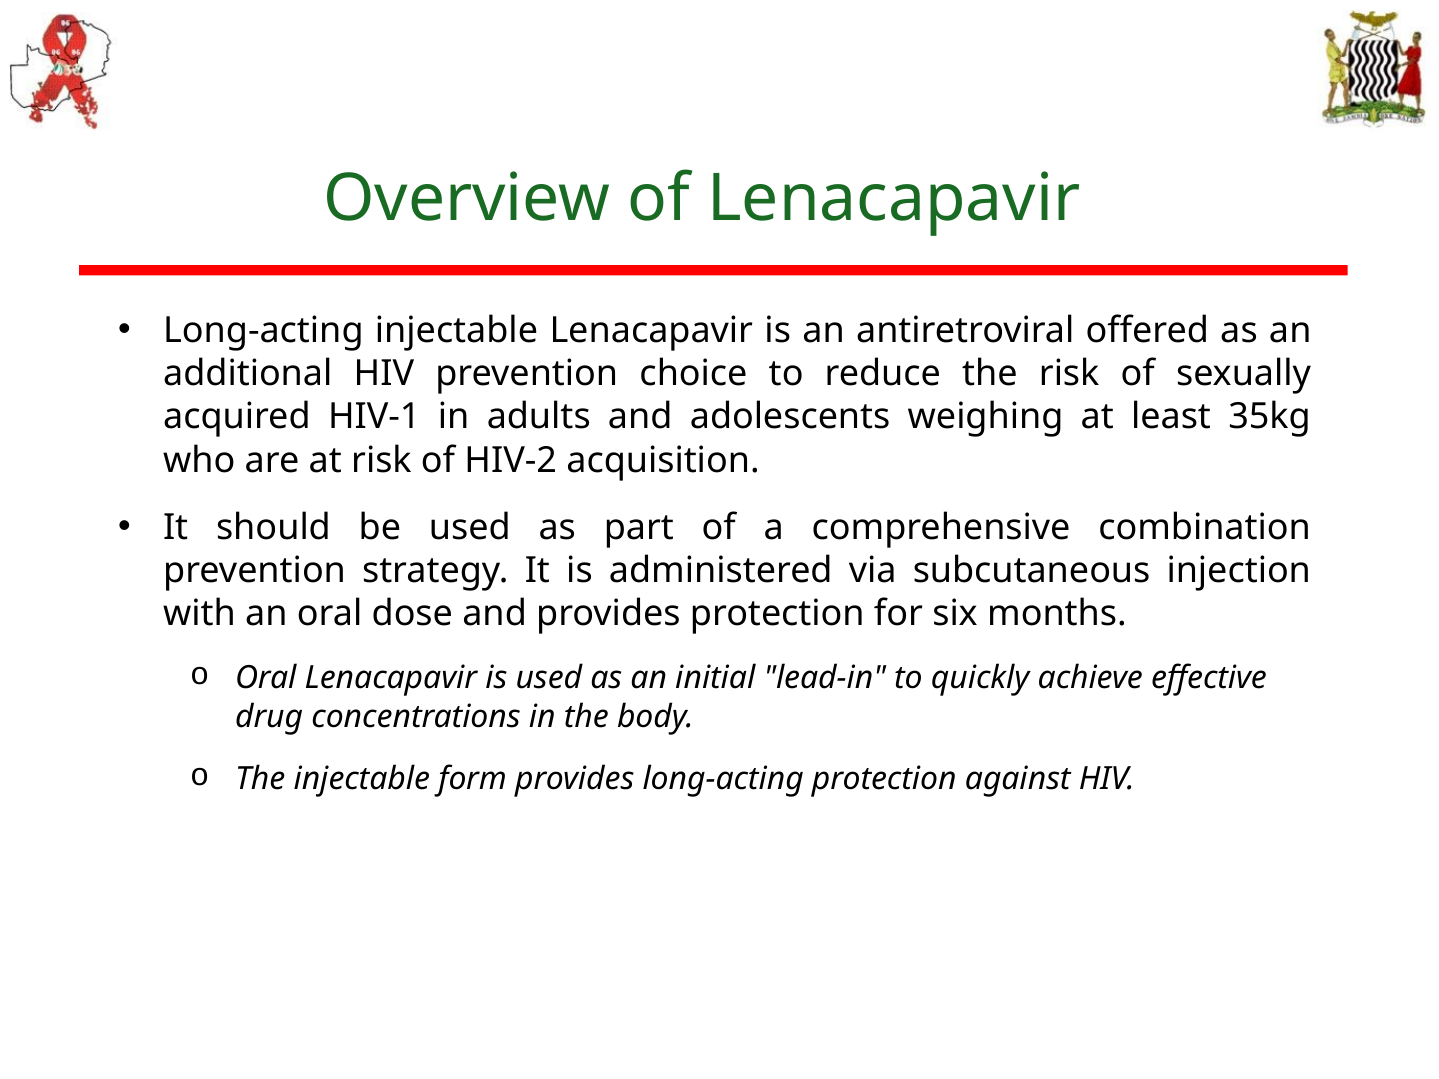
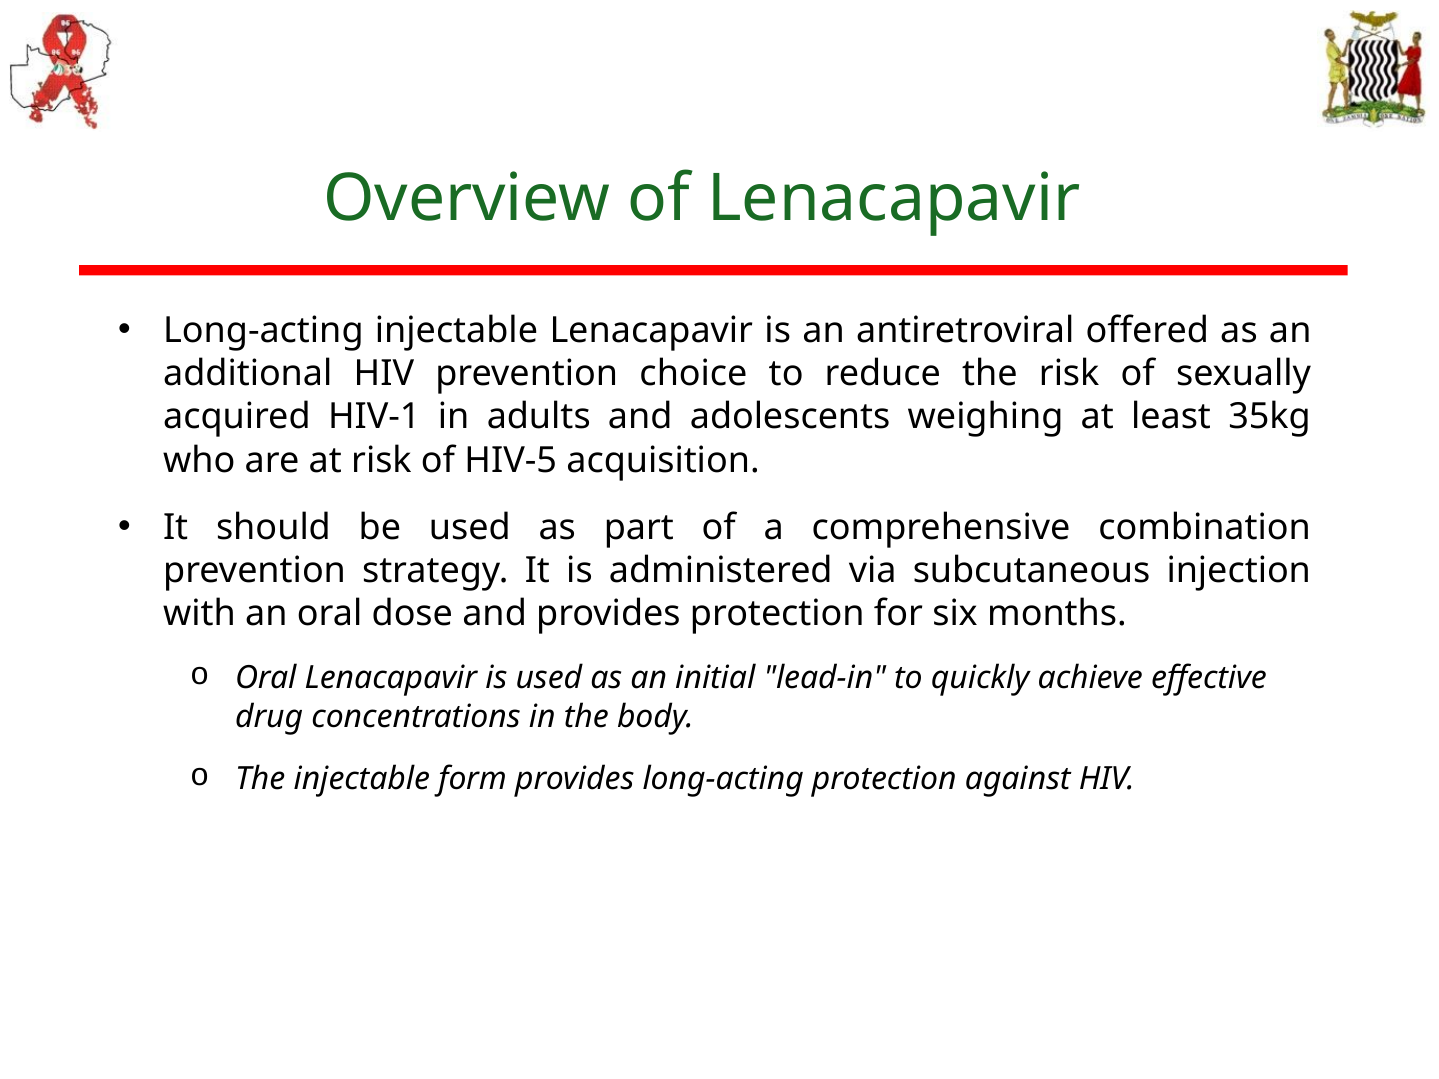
HIV-2: HIV-2 -> HIV-5
